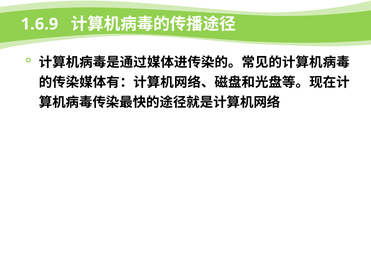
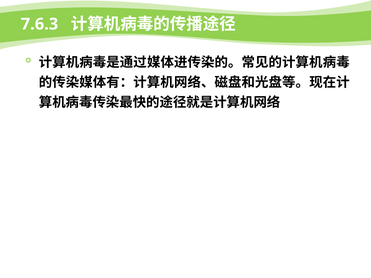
1.6.9: 1.6.9 -> 7.6.3
